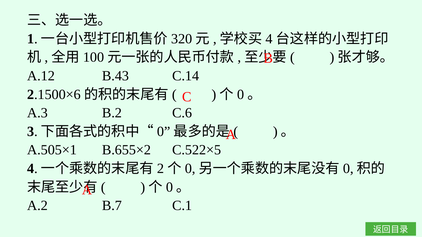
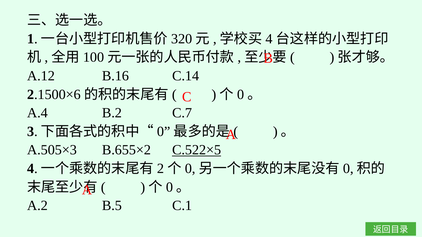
B.43: B.43 -> B.16
A.3: A.3 -> A.4
C.6: C.6 -> C.7
A.505×1: A.505×1 -> A.505×3
C.522×5 underline: none -> present
B.7: B.7 -> B.5
